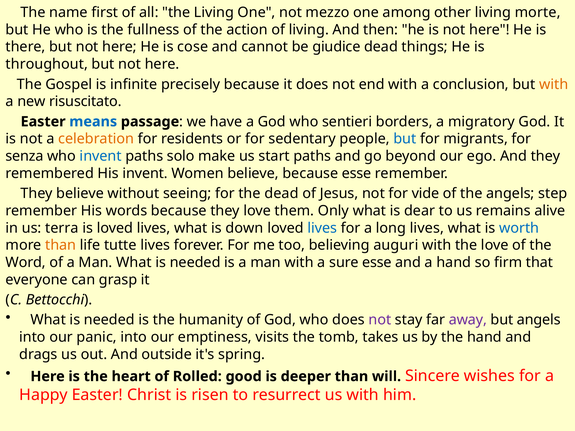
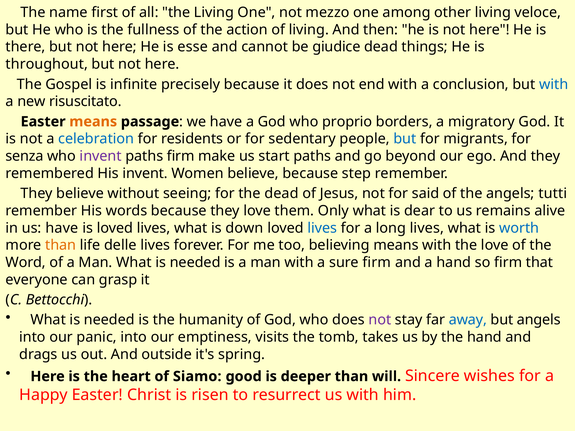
morte: morte -> veloce
cose: cose -> esse
with at (554, 84) colour: orange -> blue
means at (93, 122) colour: blue -> orange
sentieri: sentieri -> proprio
celebration colour: orange -> blue
invent at (101, 156) colour: blue -> purple
paths solo: solo -> firm
because esse: esse -> step
vide: vide -> said
step: step -> tutti
us terra: terra -> have
tutte: tutte -> delle
believing auguri: auguri -> means
sure esse: esse -> firm
away colour: purple -> blue
Rolled: Rolled -> Siamo
